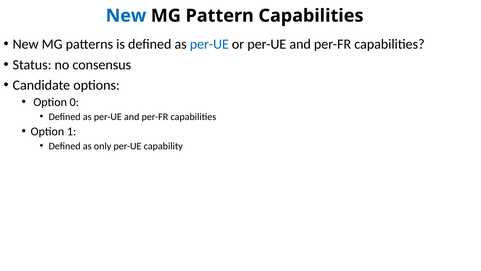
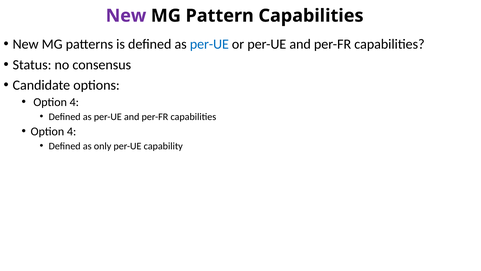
New at (126, 16) colour: blue -> purple
0 at (74, 102): 0 -> 4
1 at (72, 131): 1 -> 4
